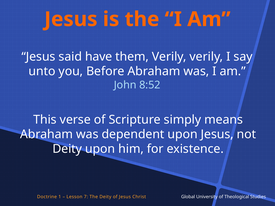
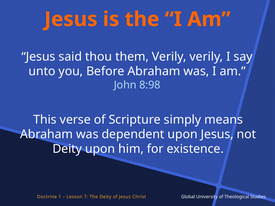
have: have -> thou
8:52: 8:52 -> 8:98
